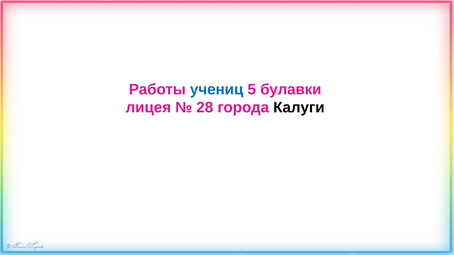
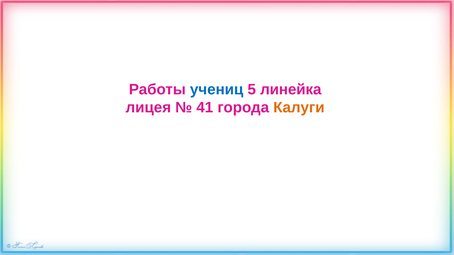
булавки: булавки -> линейка
28: 28 -> 41
Калуги colour: black -> orange
